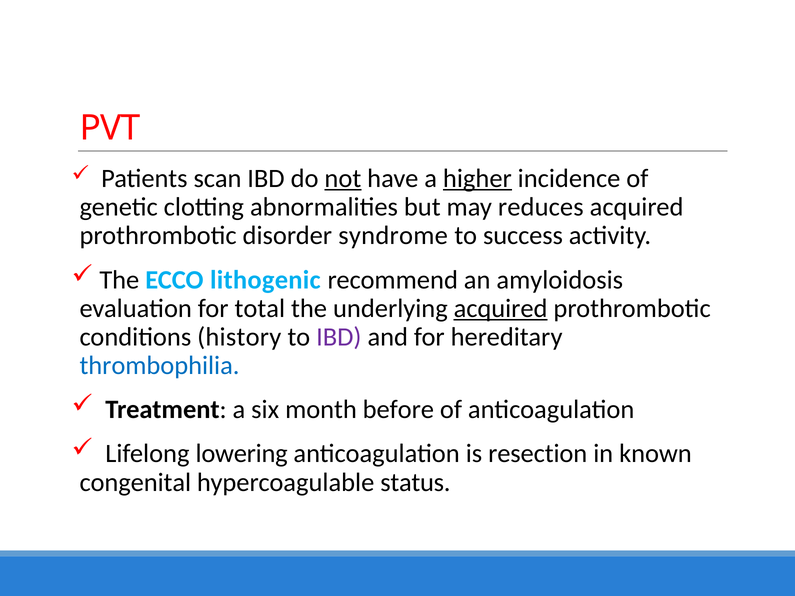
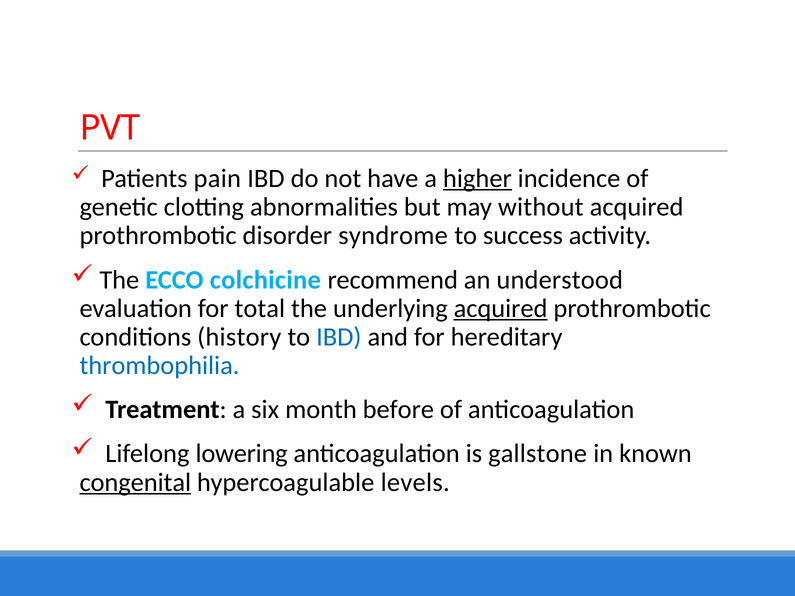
scan: scan -> pain
not underline: present -> none
reduces: reduces -> without
lithogenic: lithogenic -> colchicine
amyloidosis: amyloidosis -> understood
IBD at (339, 337) colour: purple -> blue
resection: resection -> gallstone
congenital underline: none -> present
status: status -> levels
